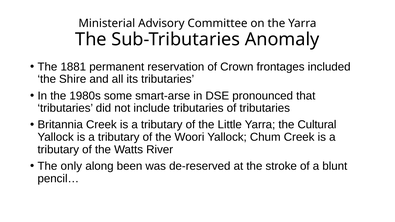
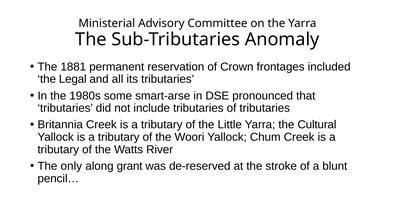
Shire: Shire -> Legal
been: been -> grant
